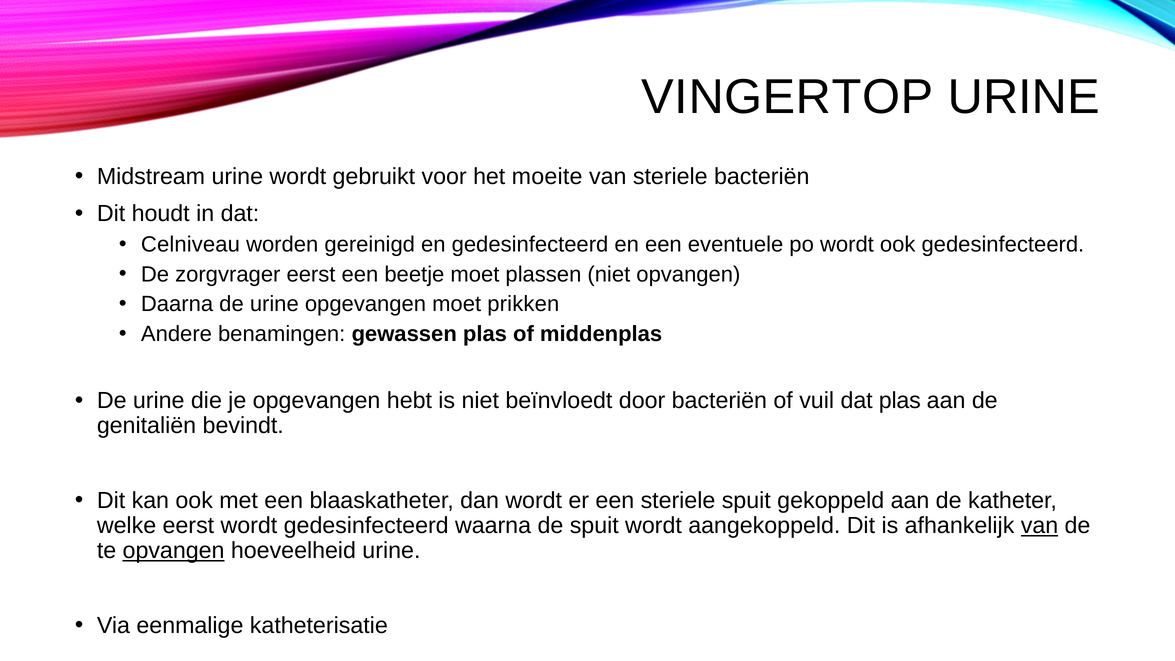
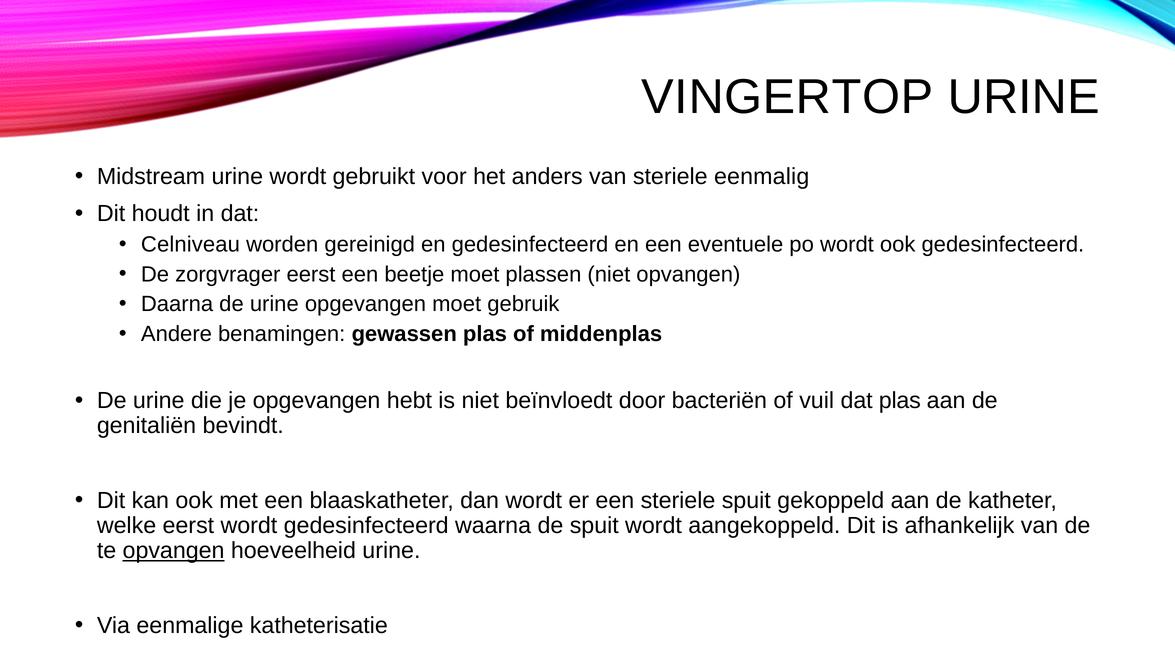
moeite: moeite -> anders
steriele bacteriën: bacteriën -> eenmalig
prikken: prikken -> gebruik
van at (1039, 526) underline: present -> none
